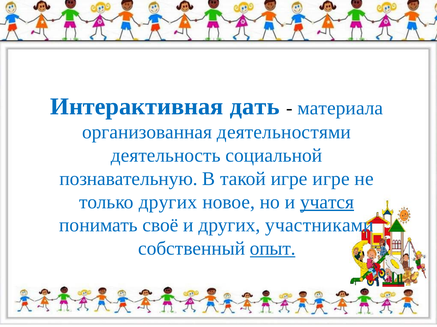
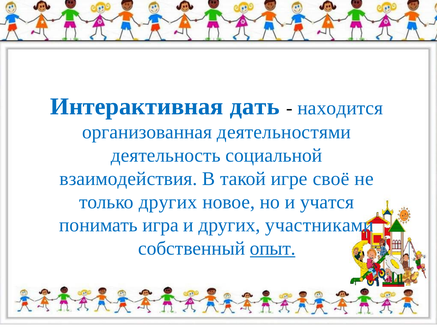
материала: материала -> находится
познавательную: познавательную -> взаимодействия
игре игре: игре -> своё
учатся underline: present -> none
своё: своё -> игра
